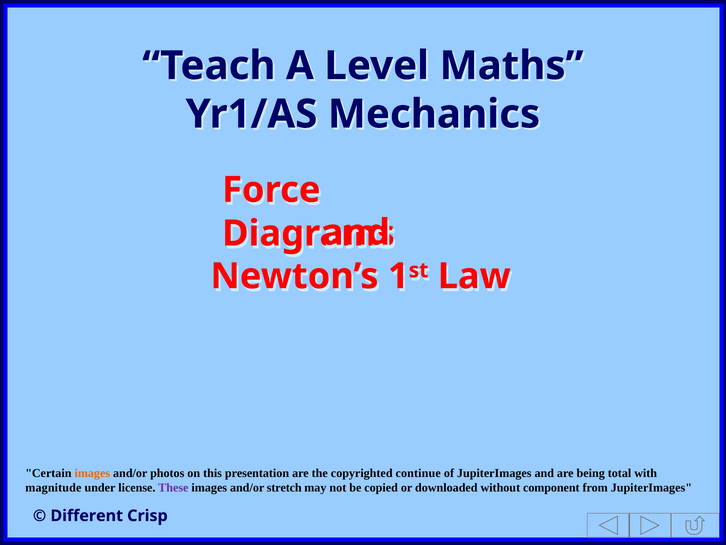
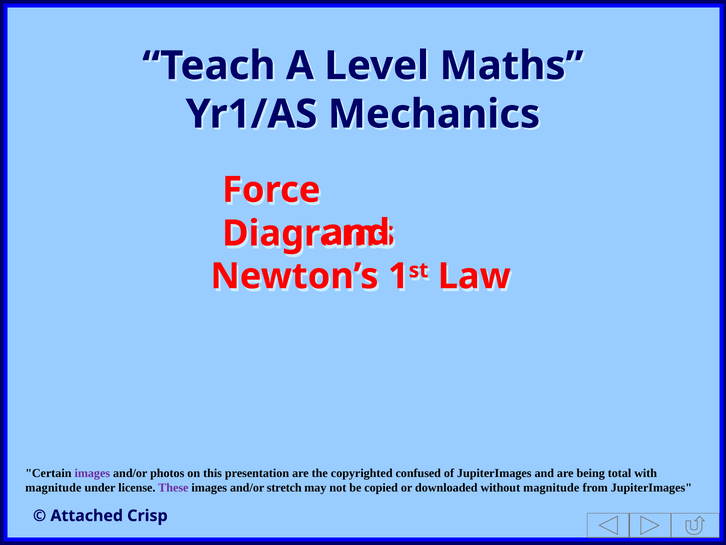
images at (92, 473) colour: orange -> purple
continue: continue -> confused
without component: component -> magnitude
Different: Different -> Attached
